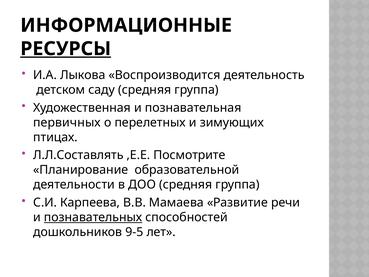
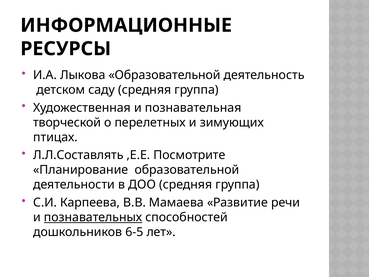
РЕСУРСЫ underline: present -> none
Лыкова Воспроизводится: Воспроизводится -> Образовательной
первичных: первичных -> творческой
9-5: 9-5 -> 6-5
